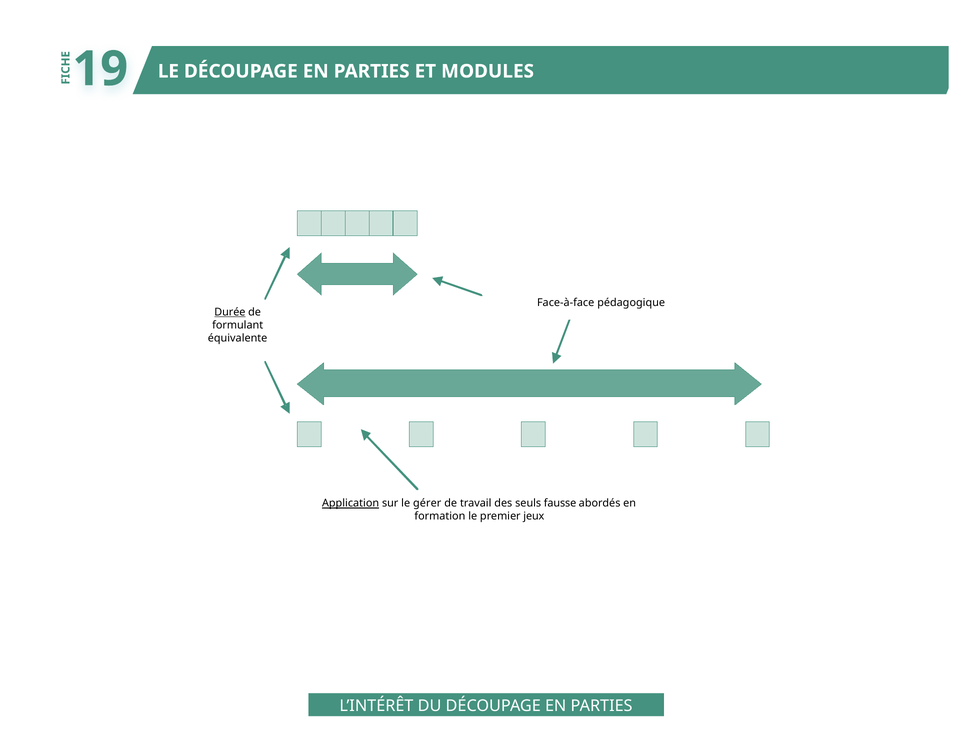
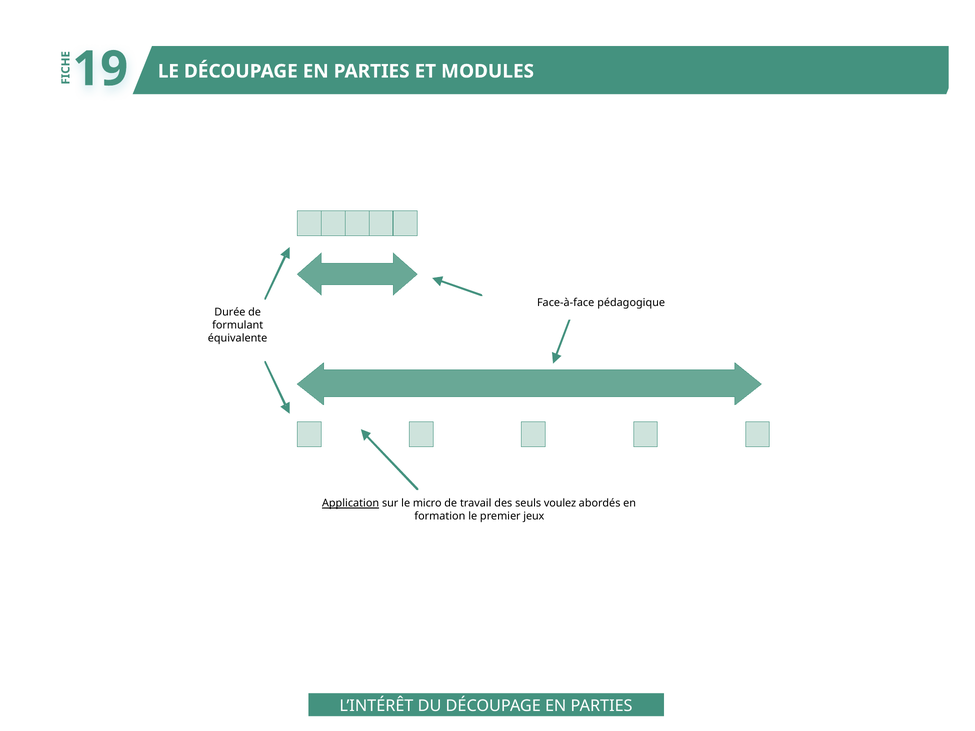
Durée underline: present -> none
gérer: gérer -> micro
fausse: fausse -> voulez
